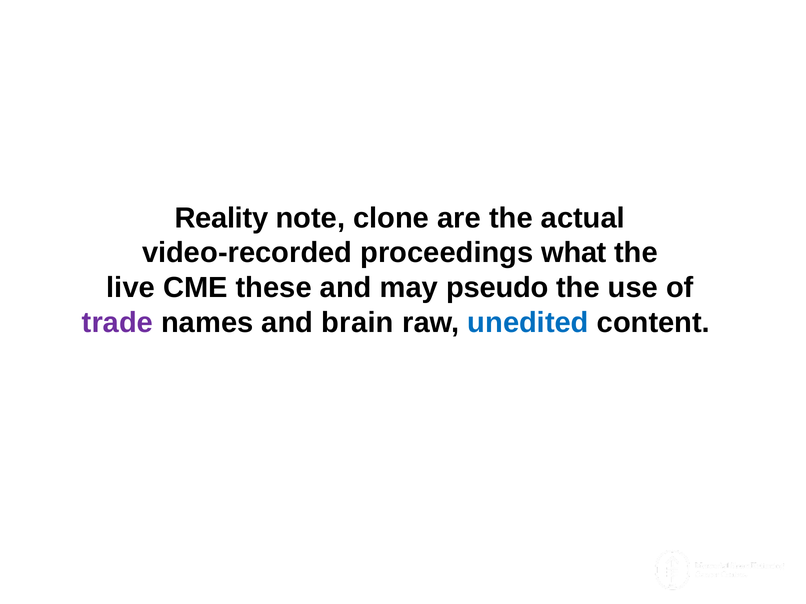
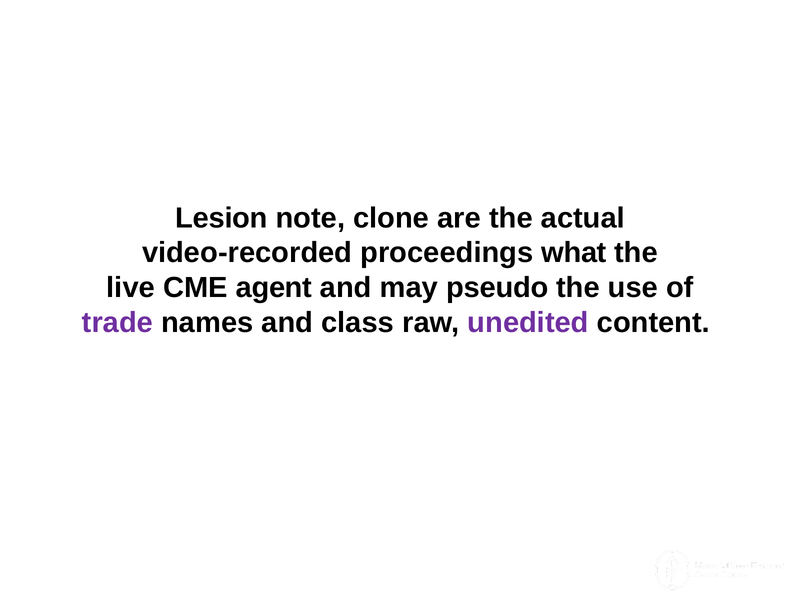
Reality: Reality -> Lesion
these: these -> agent
brain: brain -> class
unedited colour: blue -> purple
